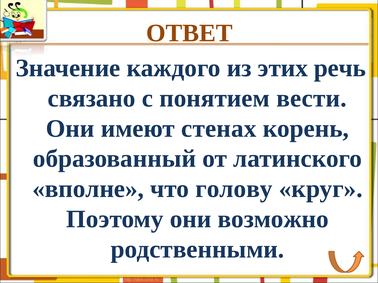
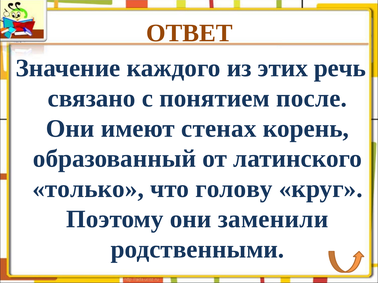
вести: вести -> после
вполне: вполне -> только
возможно: возможно -> заменили
